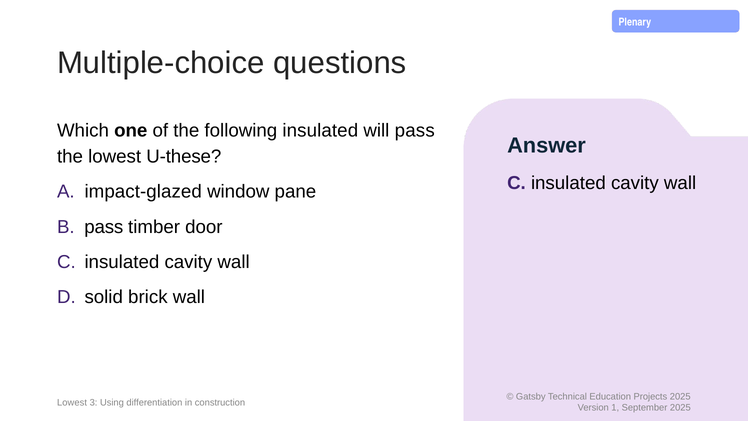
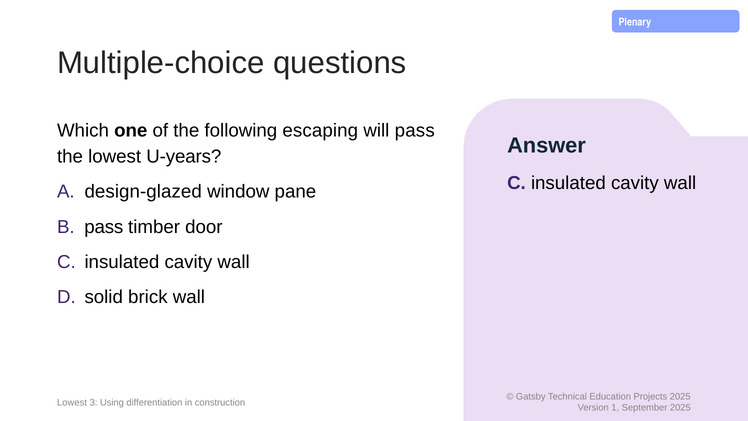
following insulated: insulated -> escaping
U-these: U-these -> U-years
impact-glazed: impact-glazed -> design-glazed
